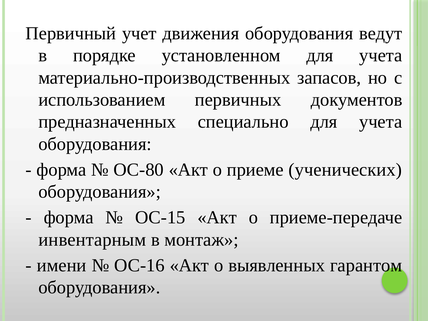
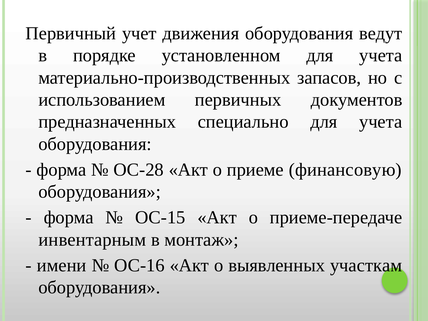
ОС-80: ОС-80 -> ОС-28
ученических: ученических -> финансовую
гарантом: гарантом -> участкам
